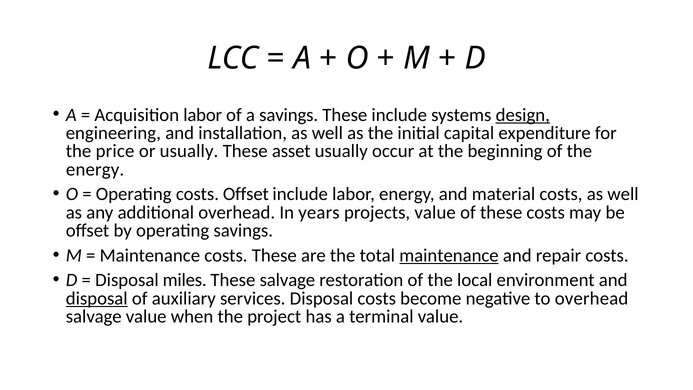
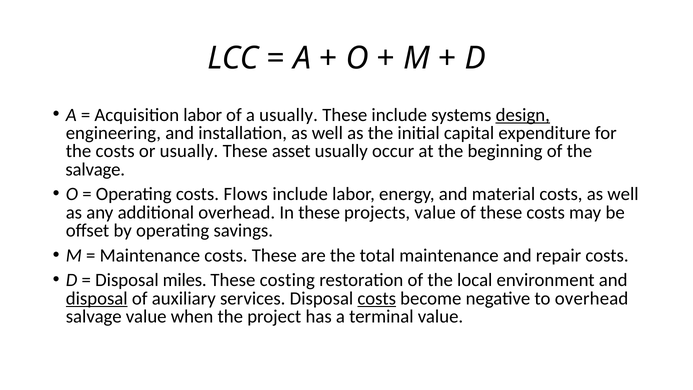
a savings: savings -> usually
the price: price -> costs
energy at (95, 169): energy -> salvage
costs Offset: Offset -> Flows
In years: years -> these
maintenance at (449, 255) underline: present -> none
These salvage: salvage -> costing
costs at (377, 298) underline: none -> present
